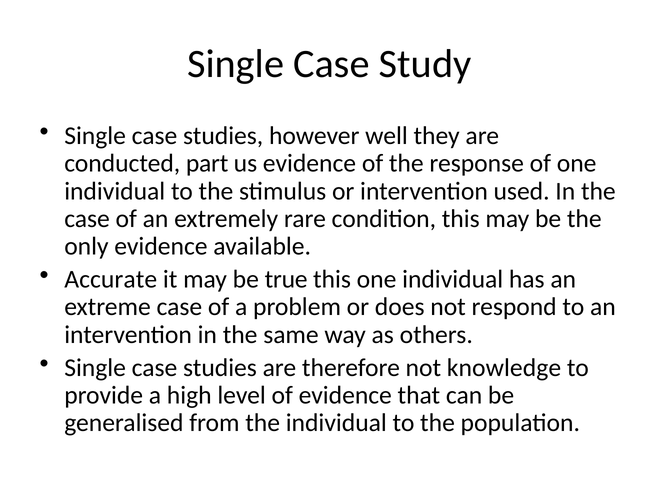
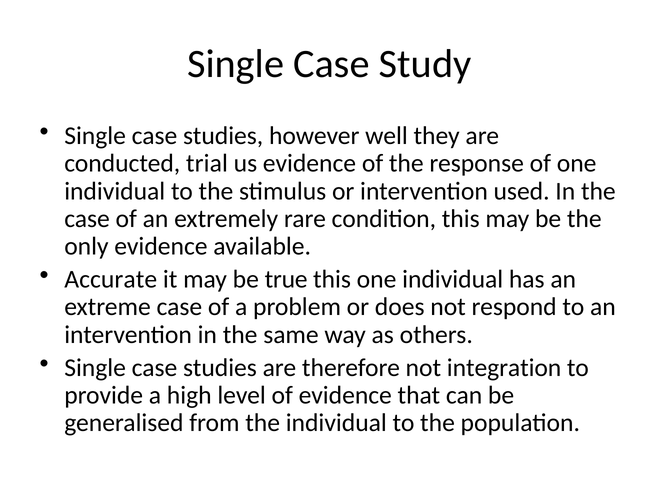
part: part -> trial
knowledge: knowledge -> integration
